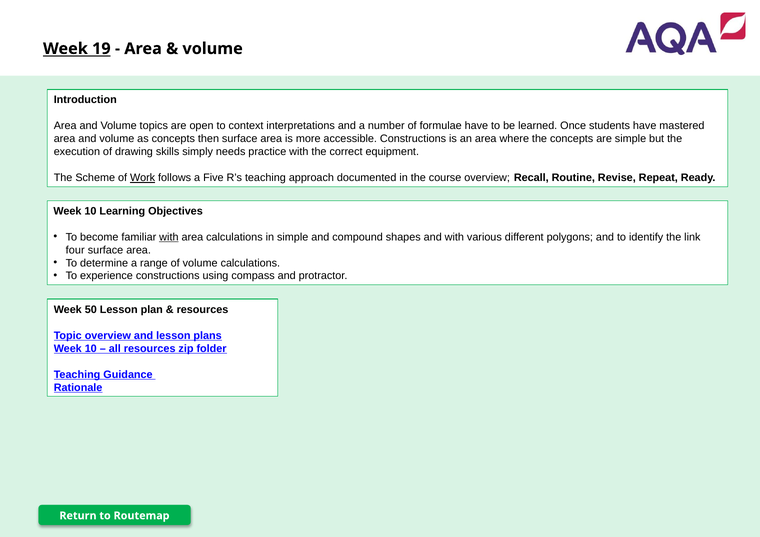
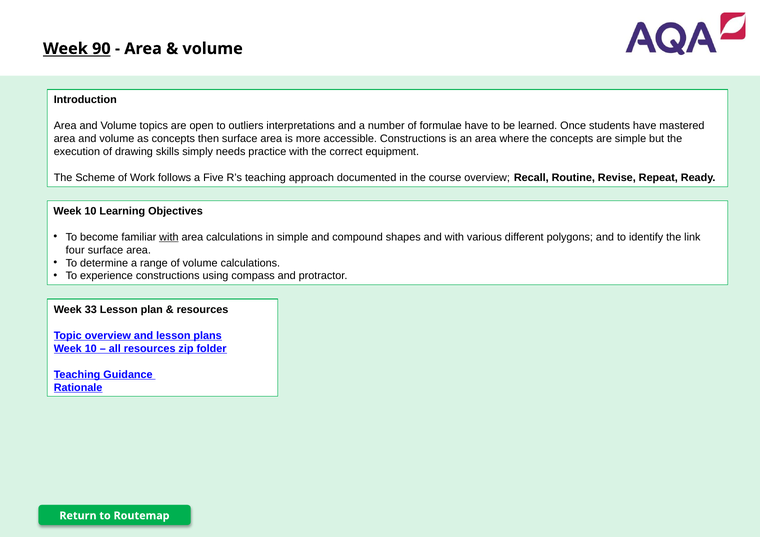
19: 19 -> 90
context: context -> outliers
Work underline: present -> none
50: 50 -> 33
